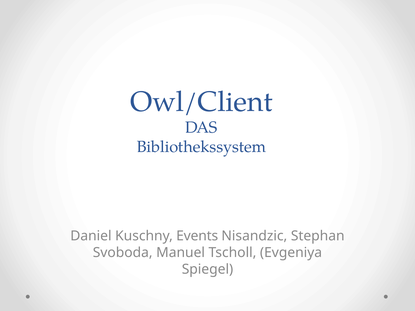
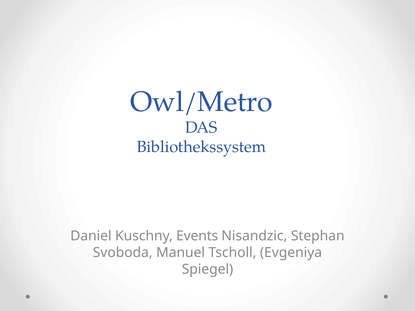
Owl/Client: Owl/Client -> Owl/Metro
